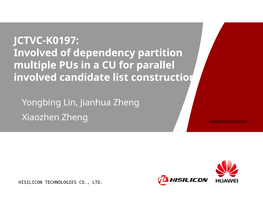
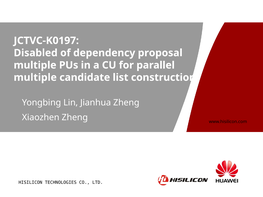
Involved at (36, 53): Involved -> Disabled
partition: partition -> proposal
involved at (35, 78): involved -> multiple
